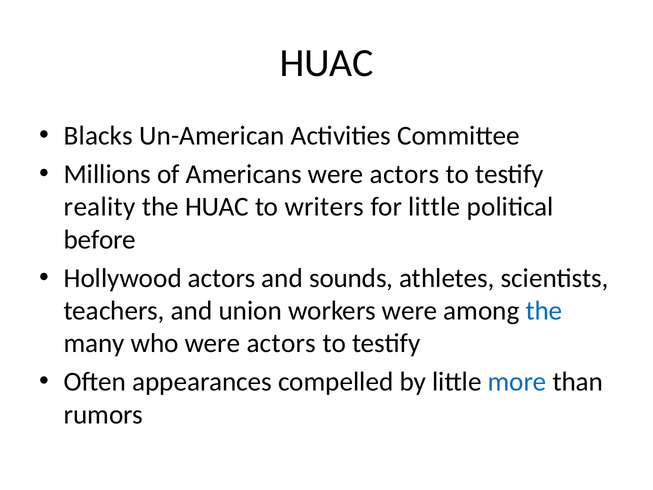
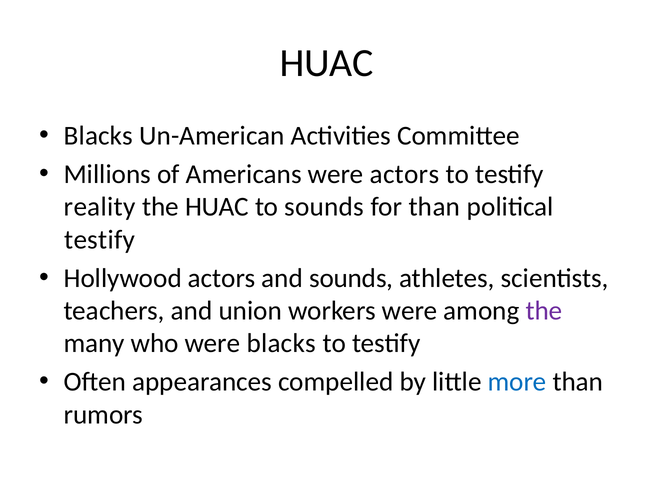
to writers: writers -> sounds
for little: little -> than
before at (100, 240): before -> testify
the at (544, 311) colour: blue -> purple
who were actors: actors -> blacks
